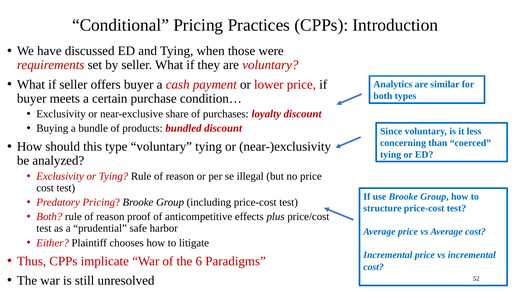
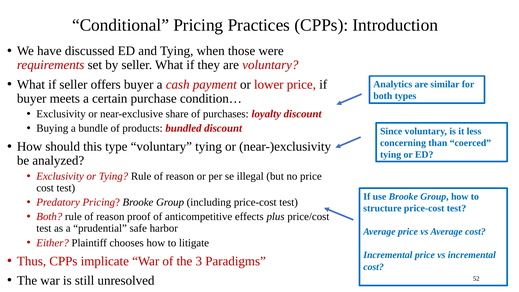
6: 6 -> 3
